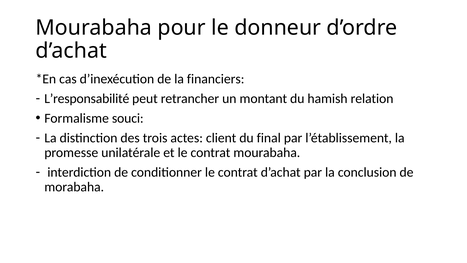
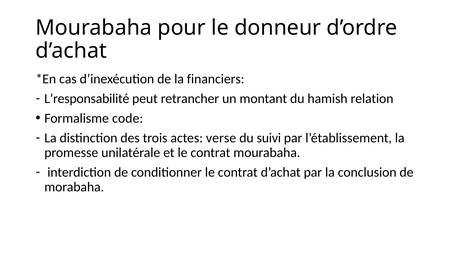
souci: souci -> code
client: client -> verse
final: final -> suivi
